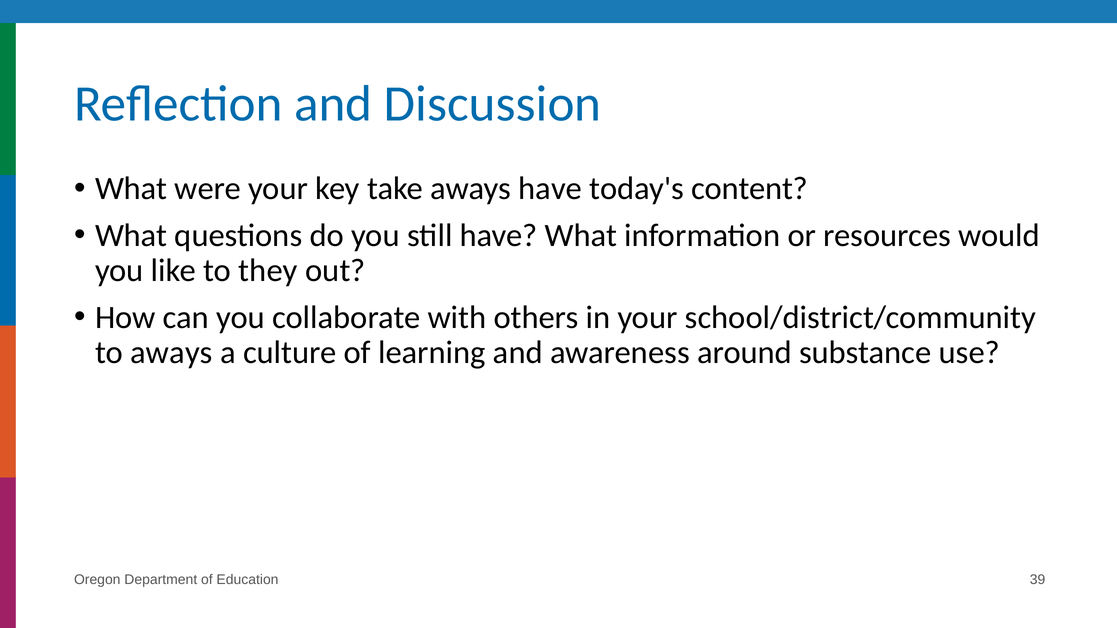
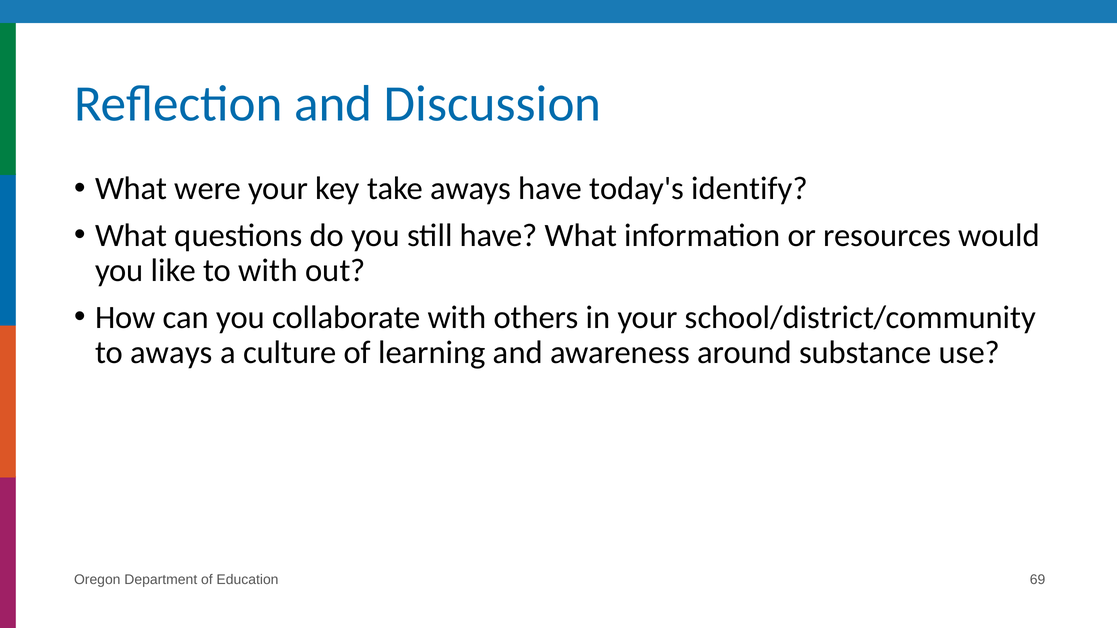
content: content -> identify
to they: they -> with
39: 39 -> 69
